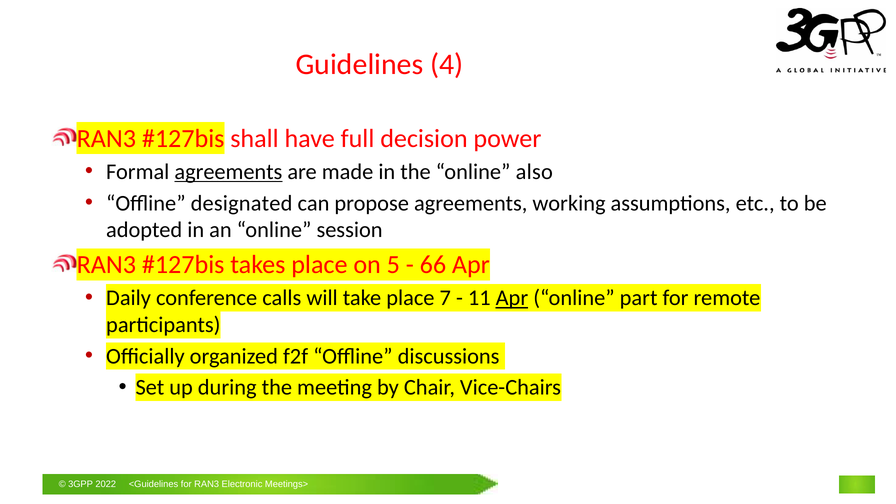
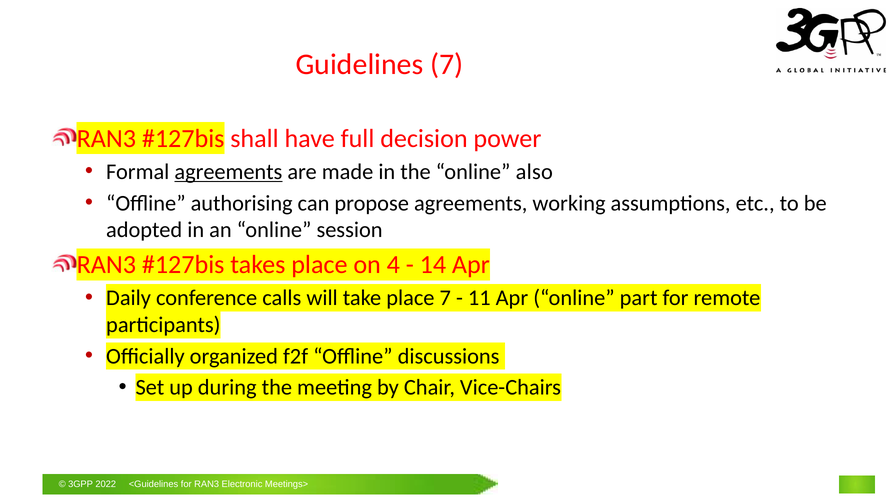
Guidelines 4: 4 -> 7
designated: designated -> authorising
5: 5 -> 4
66: 66 -> 14
Apr at (512, 298) underline: present -> none
